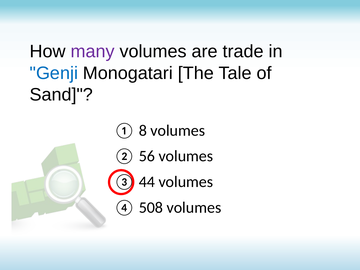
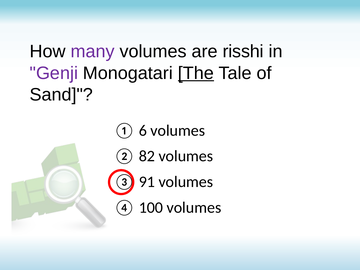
trade: trade -> risshi
Genji colour: blue -> purple
The underline: none -> present
8: 8 -> 6
56: 56 -> 82
44: 44 -> 91
508: 508 -> 100
